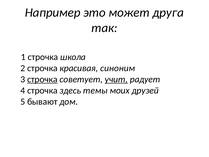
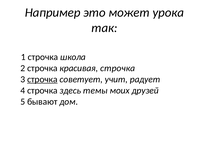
друга: друга -> урока
красивая синоним: синоним -> строчка
учит underline: present -> none
